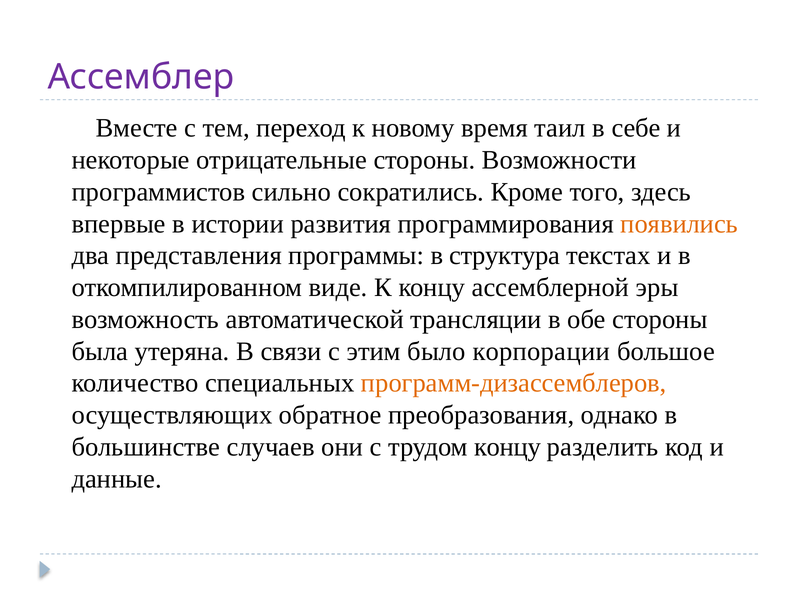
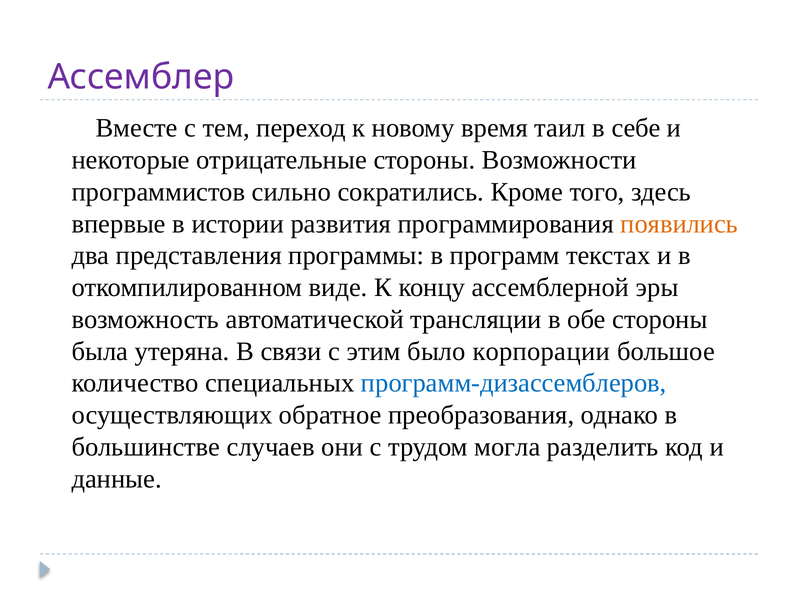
структура: структура -> программ
программ-дизассемблеров colour: orange -> blue
трудом концу: концу -> могла
